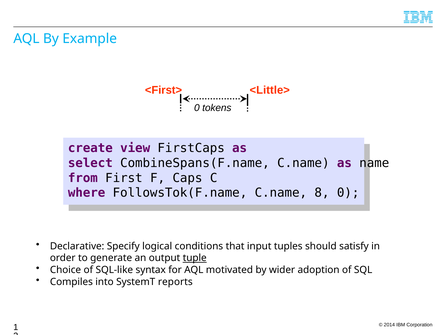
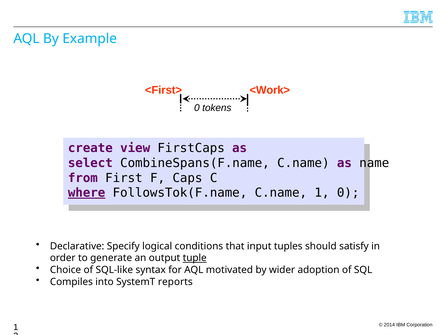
<Little>: <Little> -> <Work>
where underline: none -> present
C.name 8: 8 -> 1
